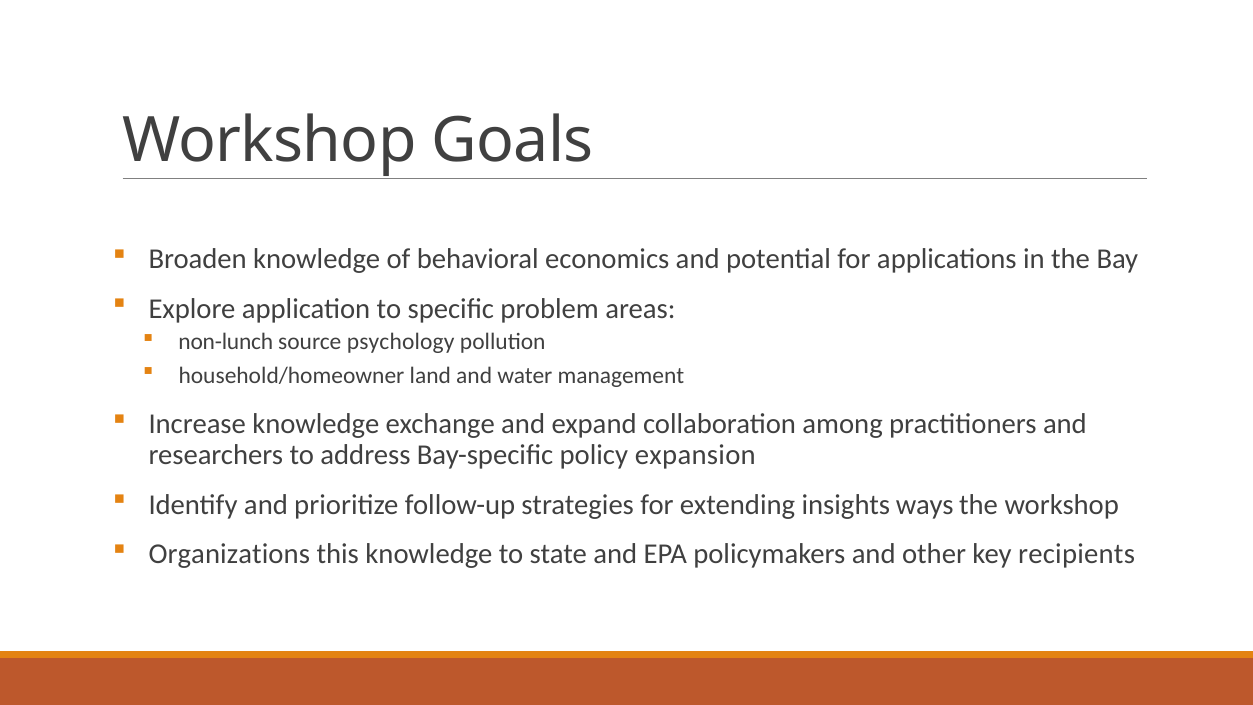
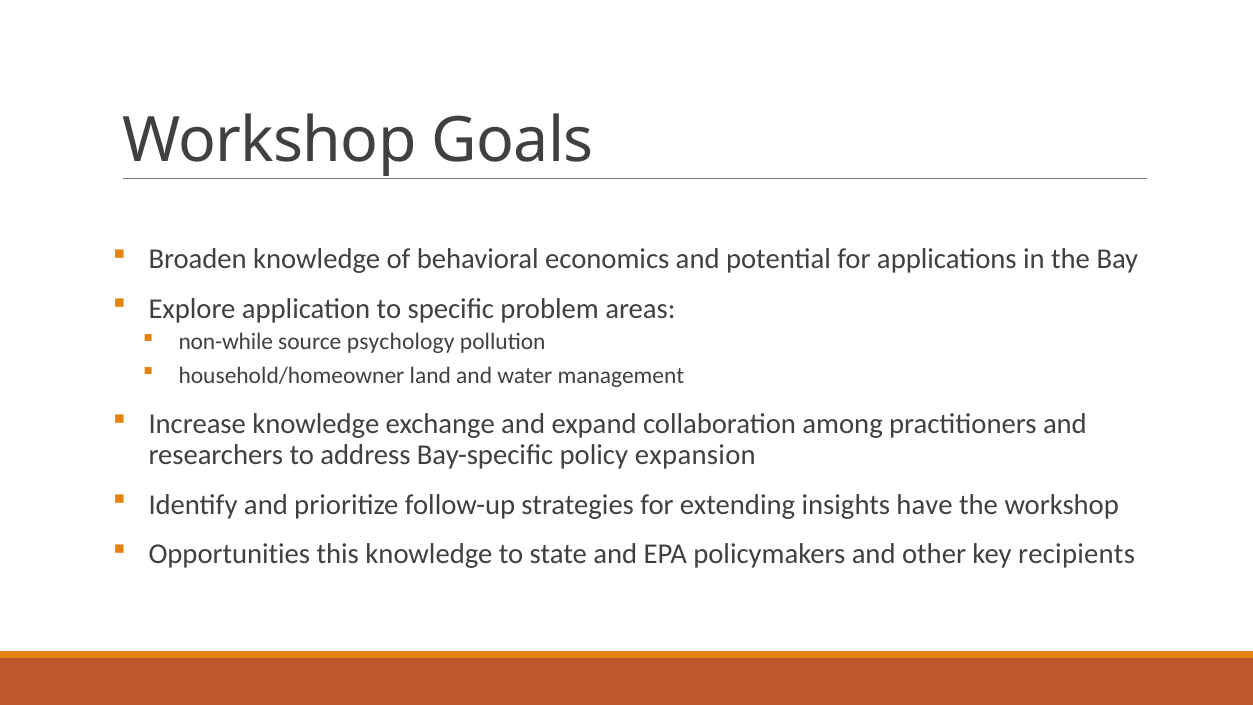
non-lunch: non-lunch -> non-while
ways: ways -> have
Organizations: Organizations -> Opportunities
